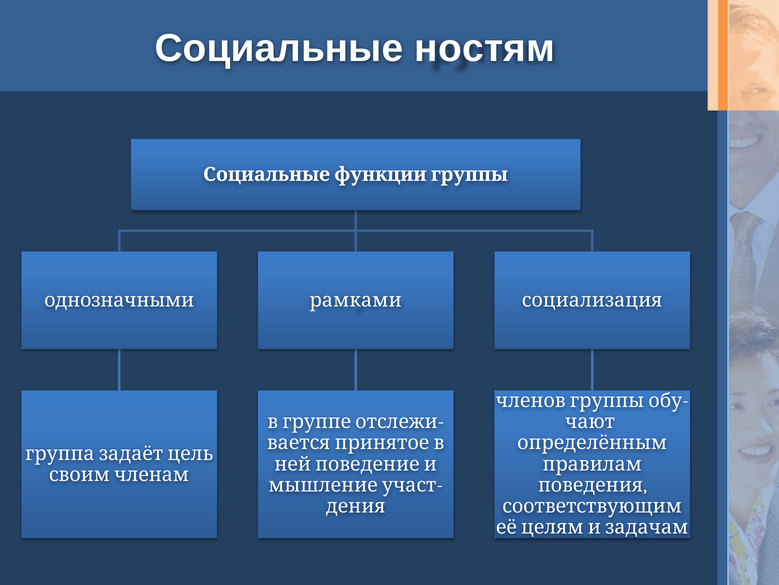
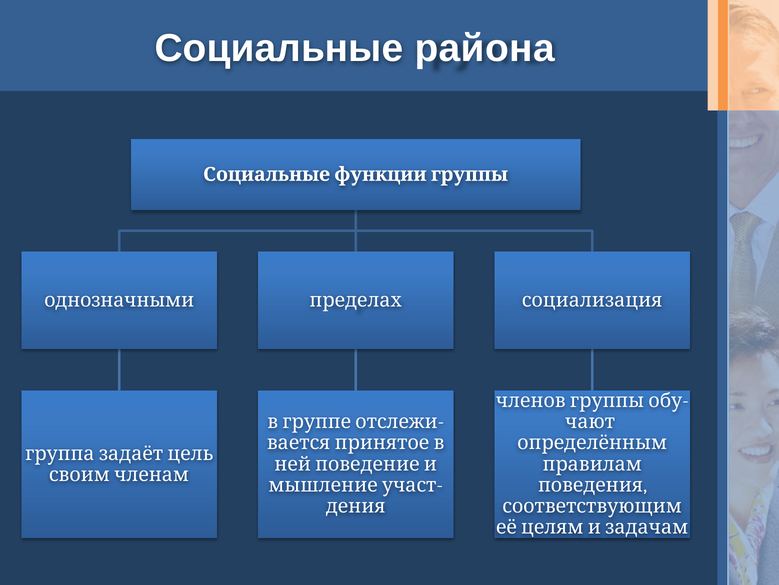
ностям: ностям -> района
рамками: рамками -> пределах
